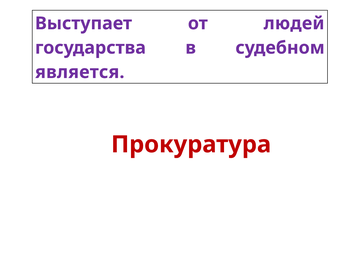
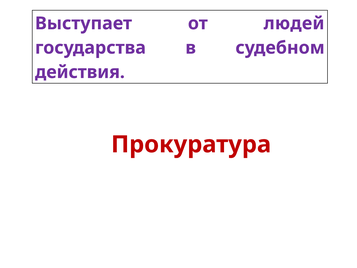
является: является -> действия
